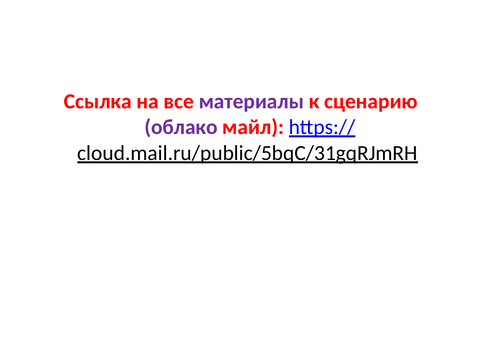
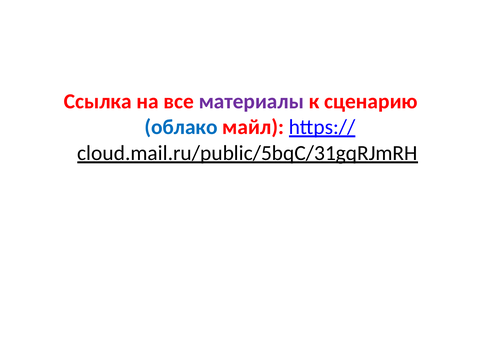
облако colour: purple -> blue
